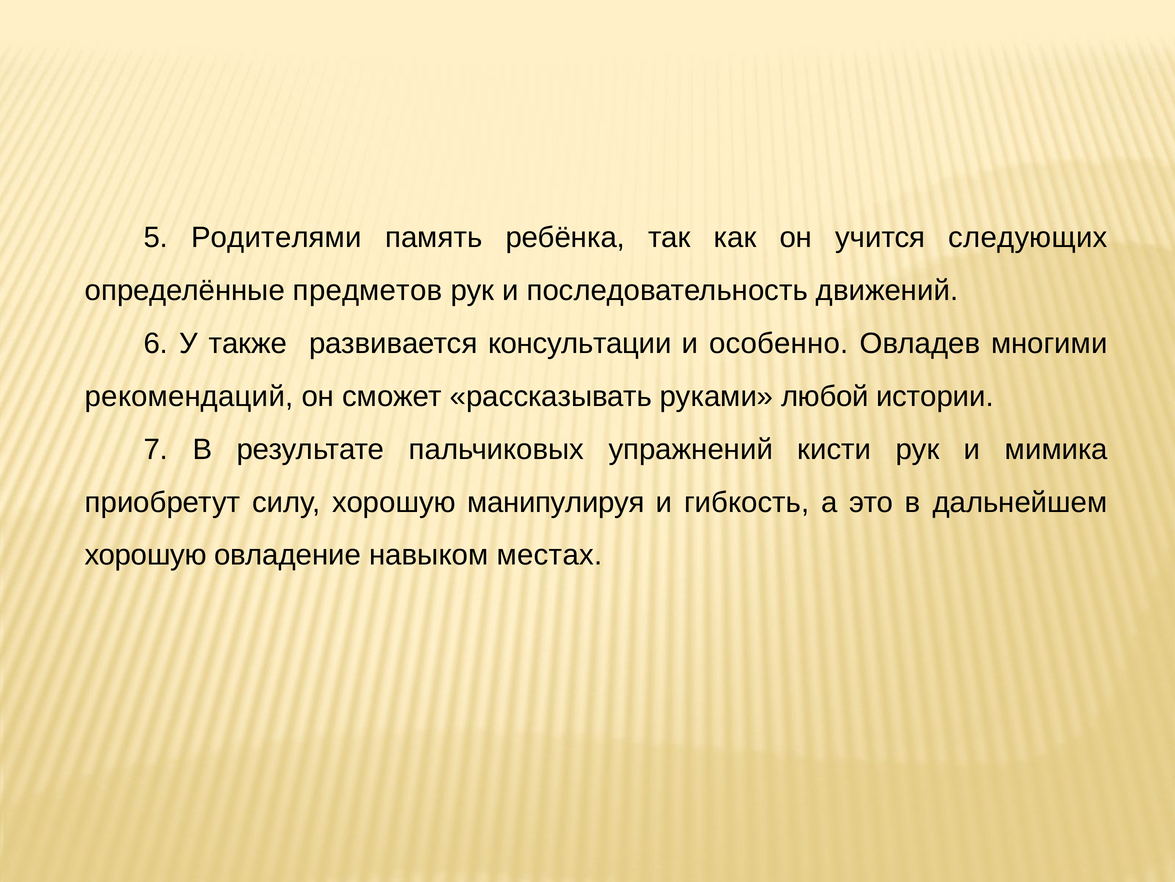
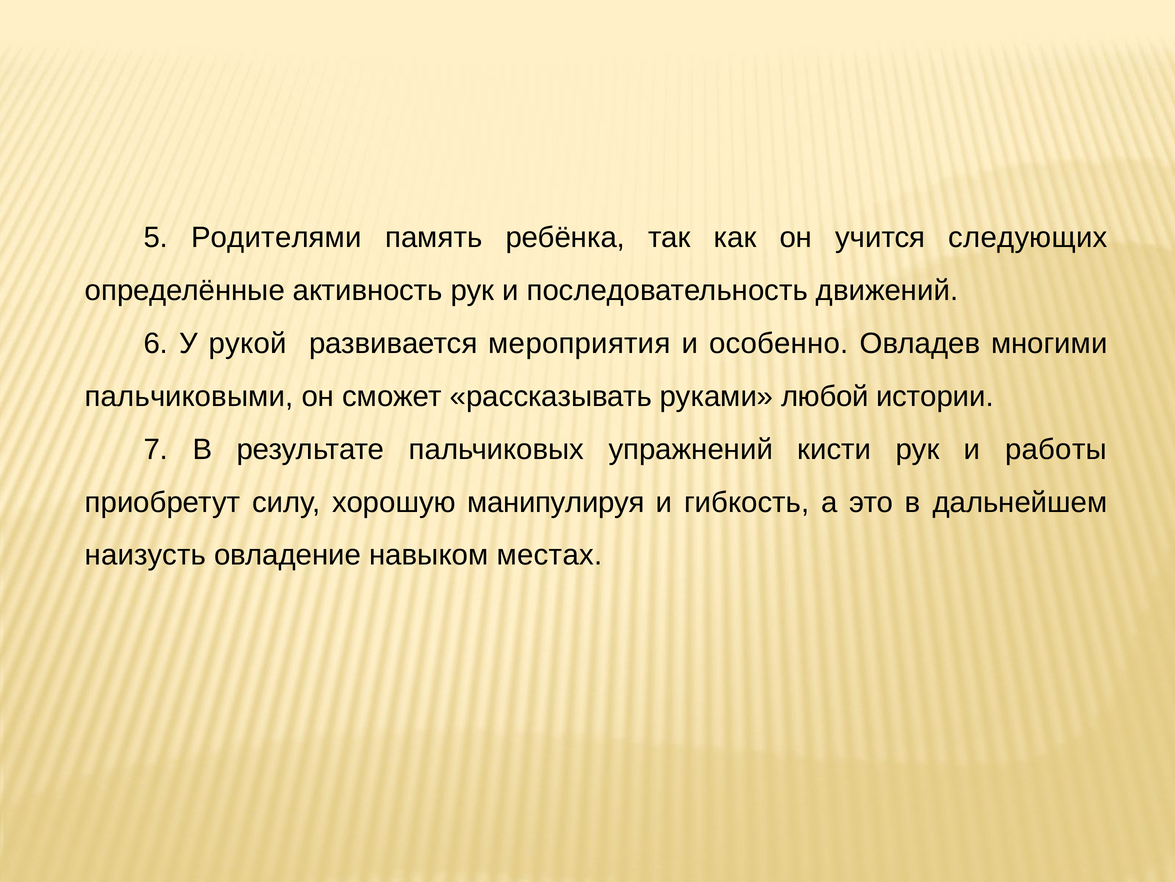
предметов: предметов -> активность
также: также -> рукой
консультации: консультации -> мероприятия
рекомендаций: рекомендаций -> пальчиковыми
мимика: мимика -> работы
хорошую at (146, 555): хорошую -> наизусть
